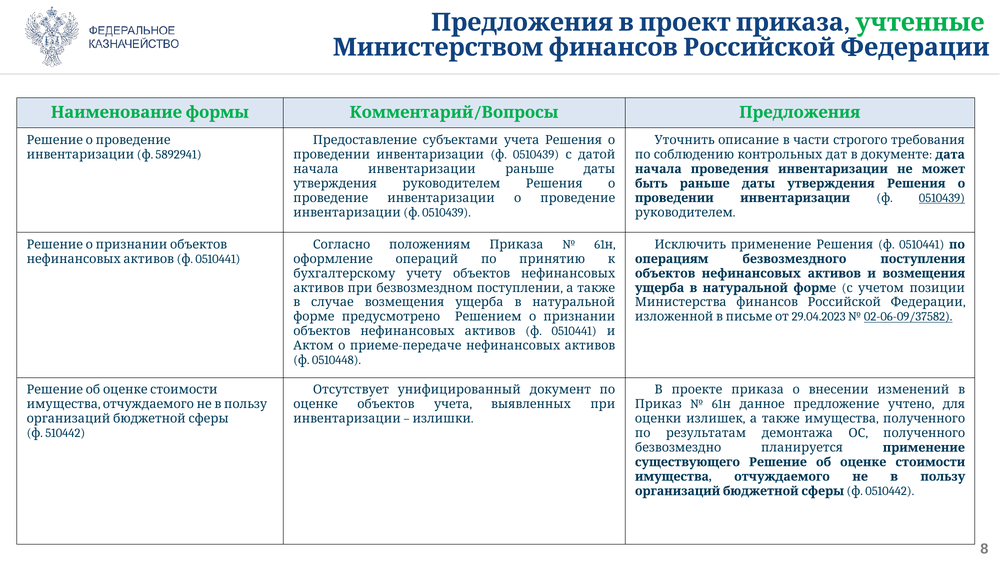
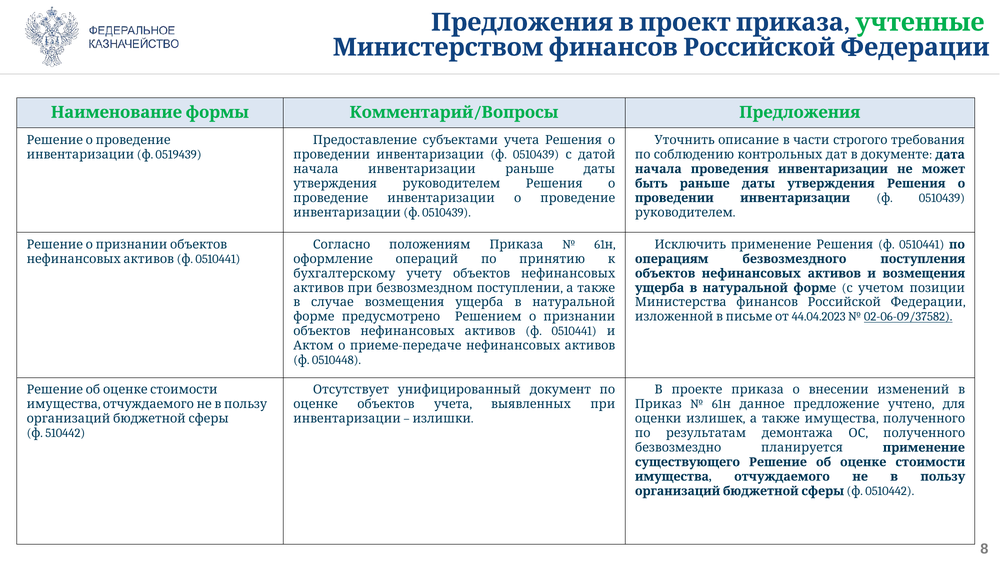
5892941: 5892941 -> 0519439
0510439 at (942, 198) underline: present -> none
29.04.2023: 29.04.2023 -> 44.04.2023
